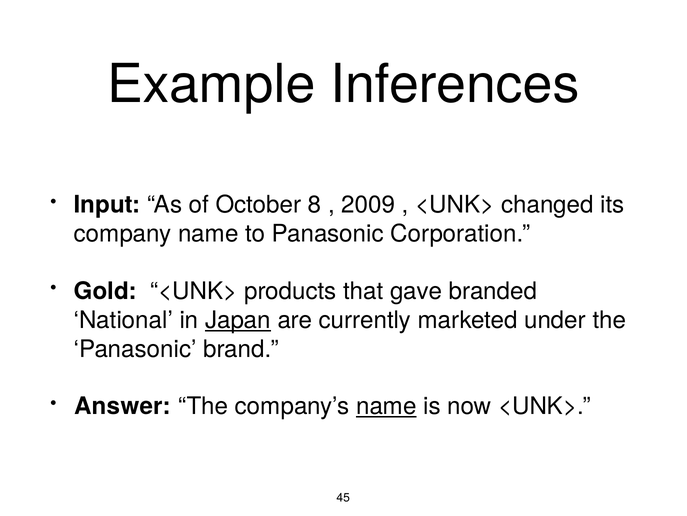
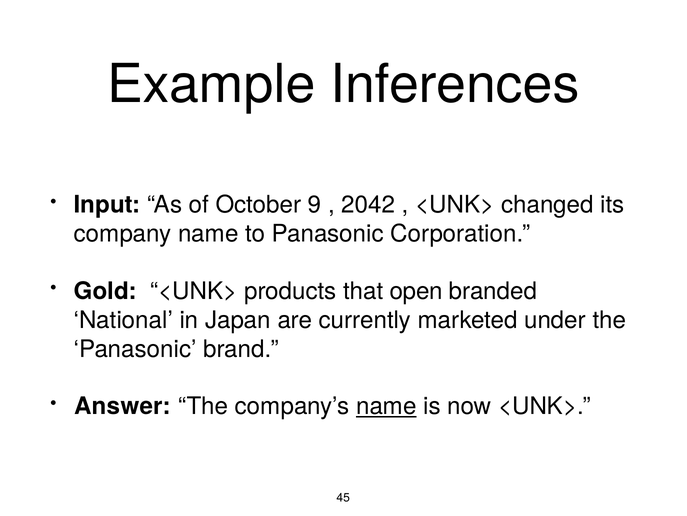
8: 8 -> 9
2009: 2009 -> 2042
gave: gave -> open
Japan underline: present -> none
